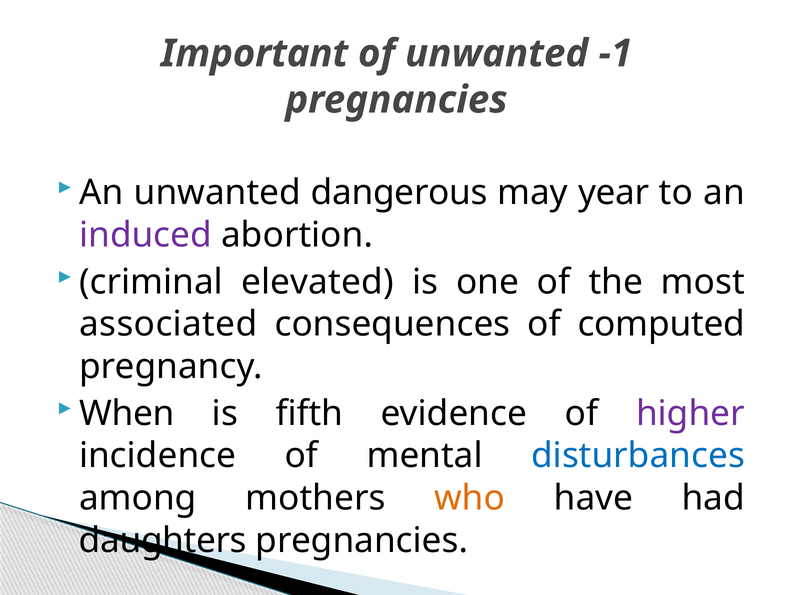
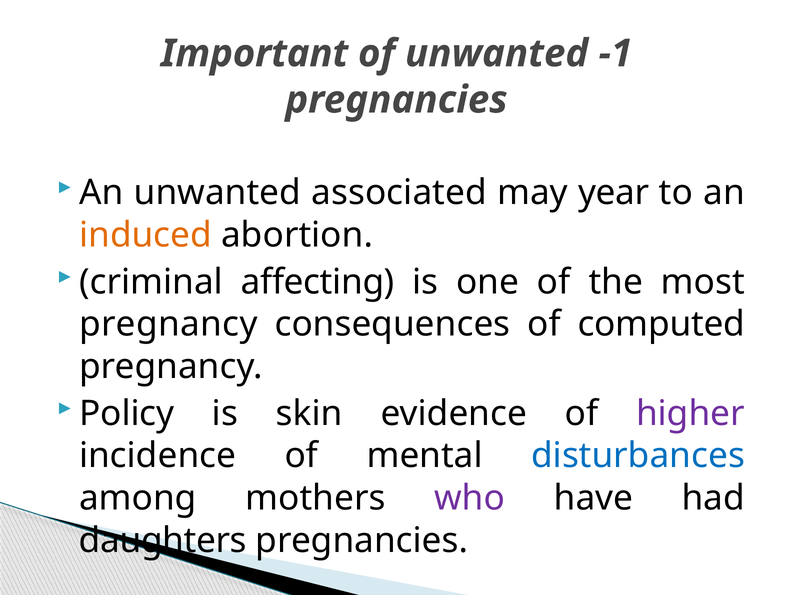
dangerous: dangerous -> associated
induced colour: purple -> orange
elevated: elevated -> affecting
associated at (168, 324): associated -> pregnancy
When: When -> Policy
fifth: fifth -> skin
who colour: orange -> purple
